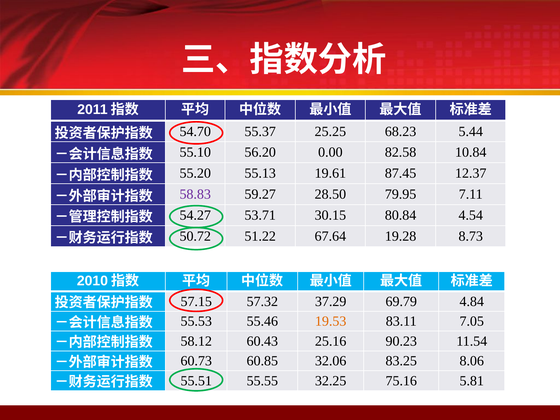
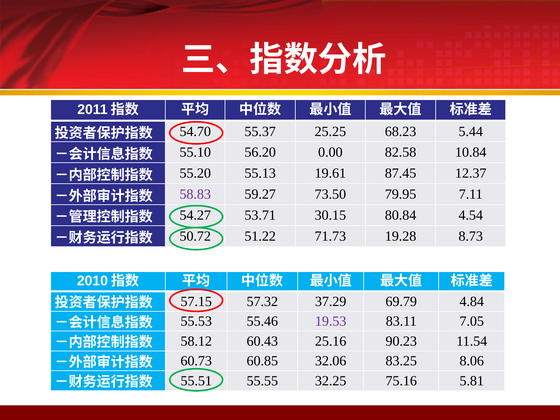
28.50: 28.50 -> 73.50
67.64: 67.64 -> 71.73
19.53 colour: orange -> purple
